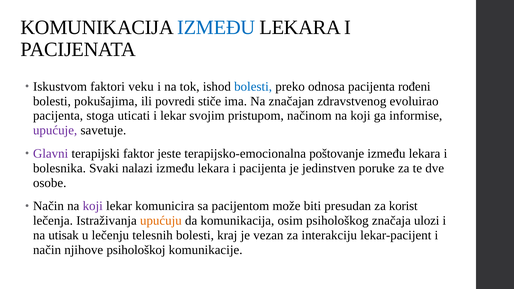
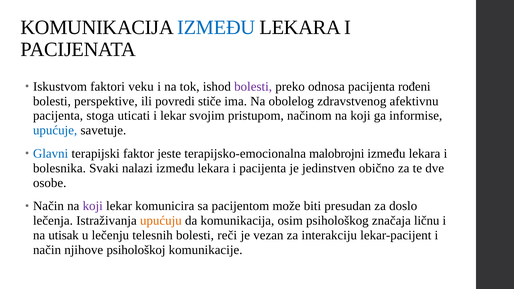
bolesti at (253, 87) colour: blue -> purple
pokušajima: pokušajima -> perspektive
značajan: značajan -> obolelog
evoluirao: evoluirao -> afektivnu
upućuje colour: purple -> blue
Glavni colour: purple -> blue
poštovanje: poštovanje -> malobrojni
poruke: poruke -> obično
korist: korist -> doslo
ulozi: ulozi -> ličnu
kraj: kraj -> reči
